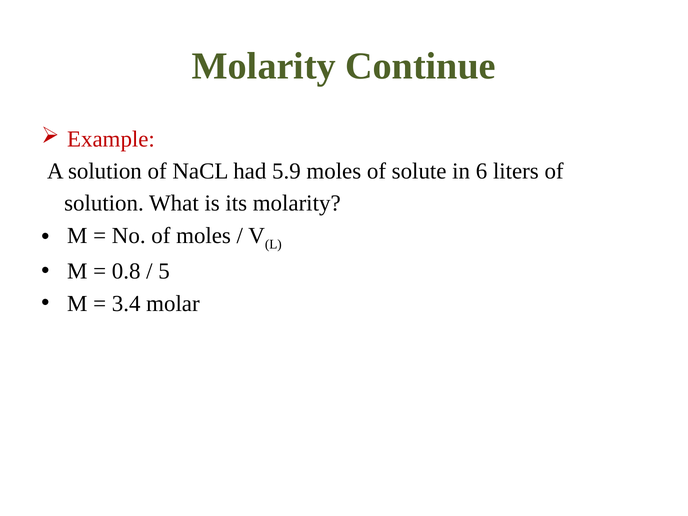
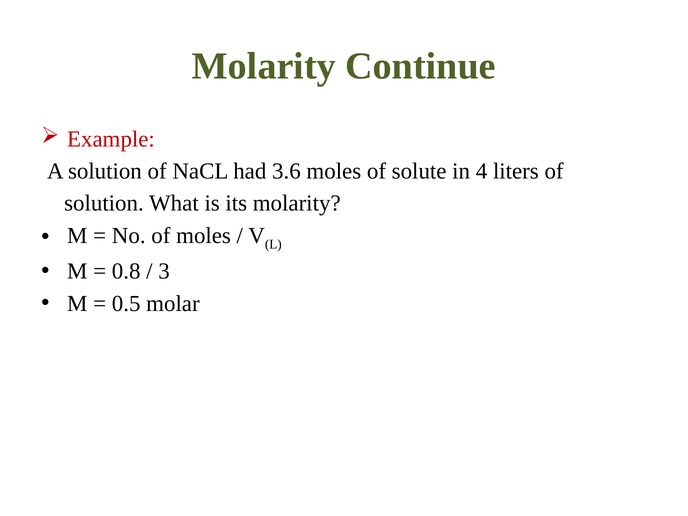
5.9: 5.9 -> 3.6
6: 6 -> 4
5: 5 -> 3
3.4: 3.4 -> 0.5
